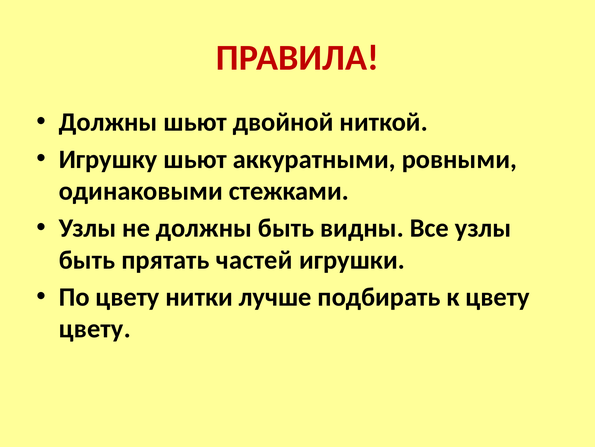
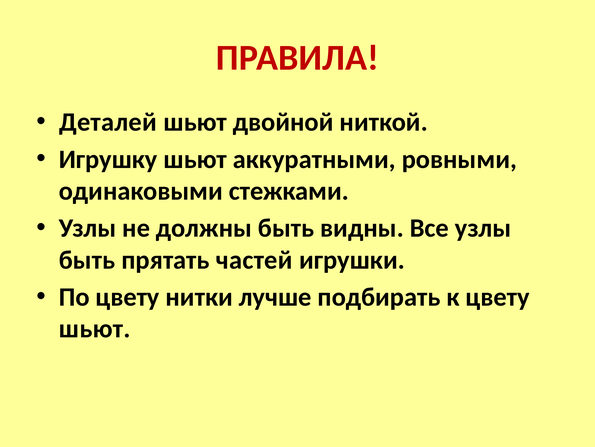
Должны at (108, 122): Должны -> Деталей
цвету at (95, 328): цвету -> шьют
